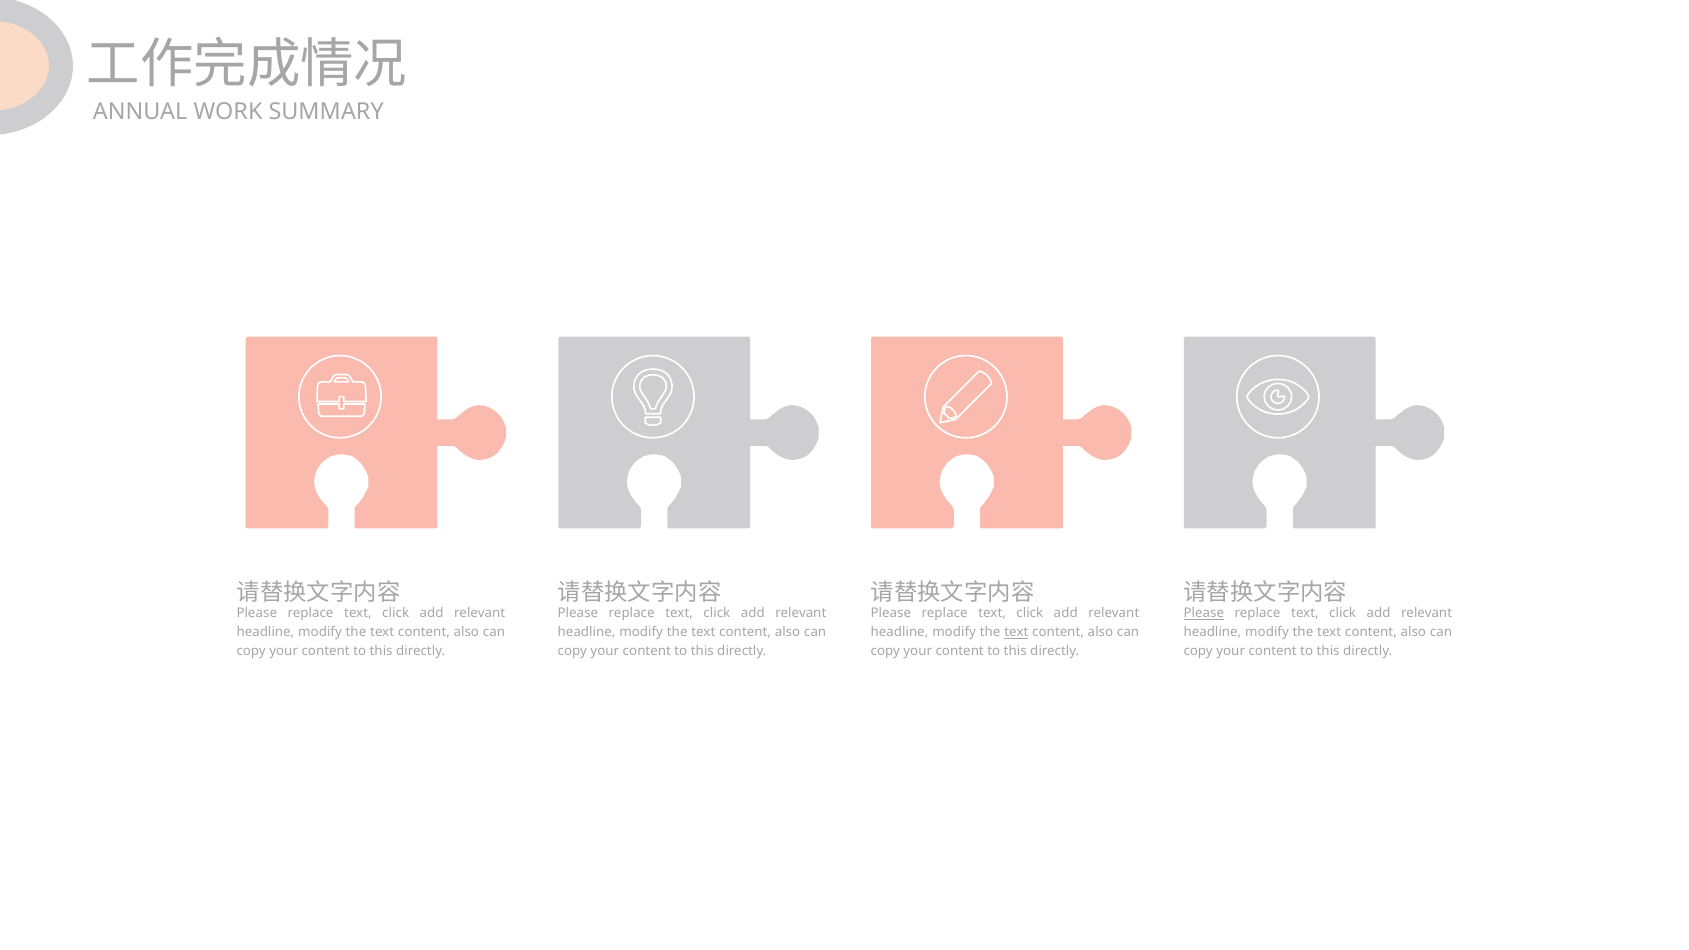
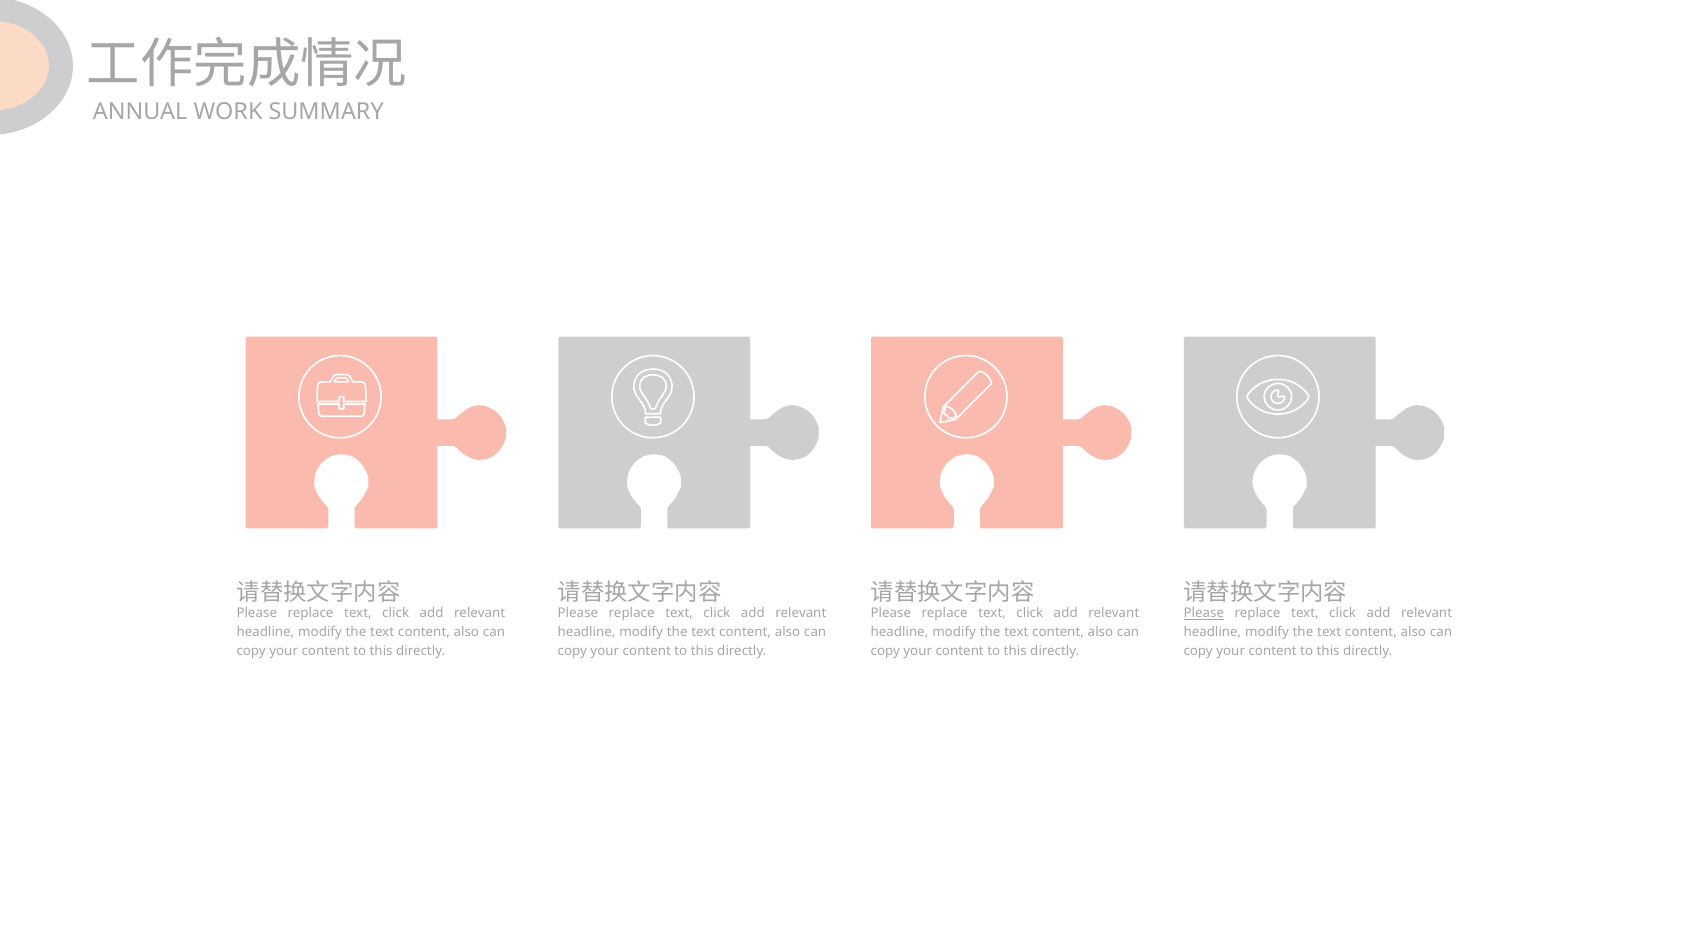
text at (1016, 632) underline: present -> none
